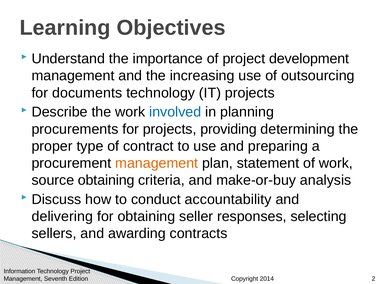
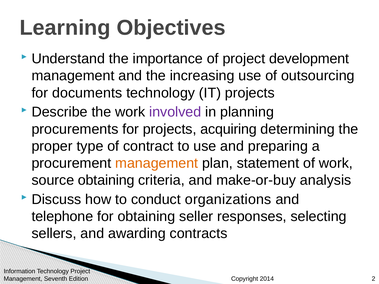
involved colour: blue -> purple
providing: providing -> acquiring
accountability: accountability -> organizations
delivering: delivering -> telephone
